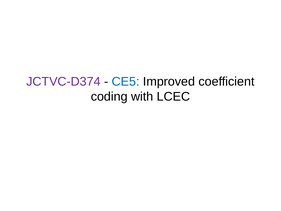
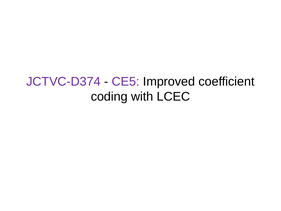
CE5 colour: blue -> purple
